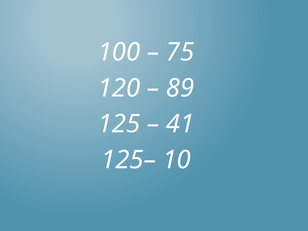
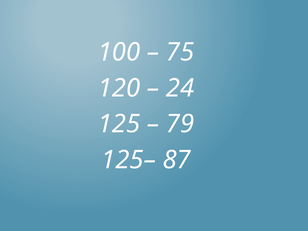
89: 89 -> 24
41: 41 -> 79
10: 10 -> 87
